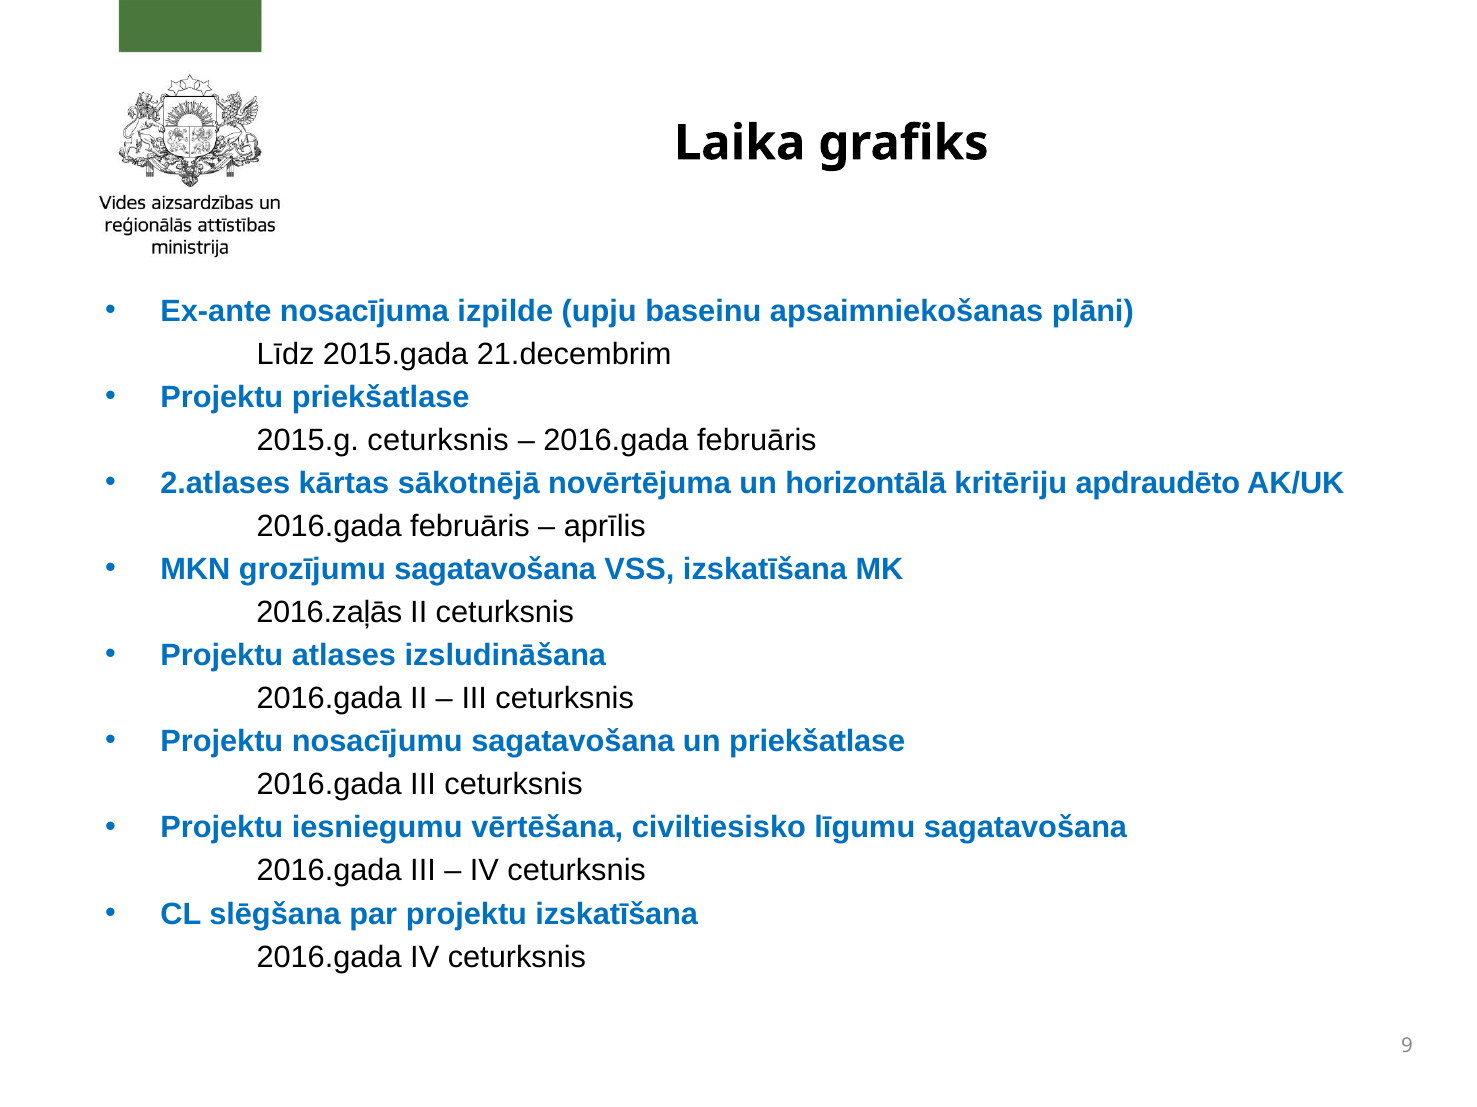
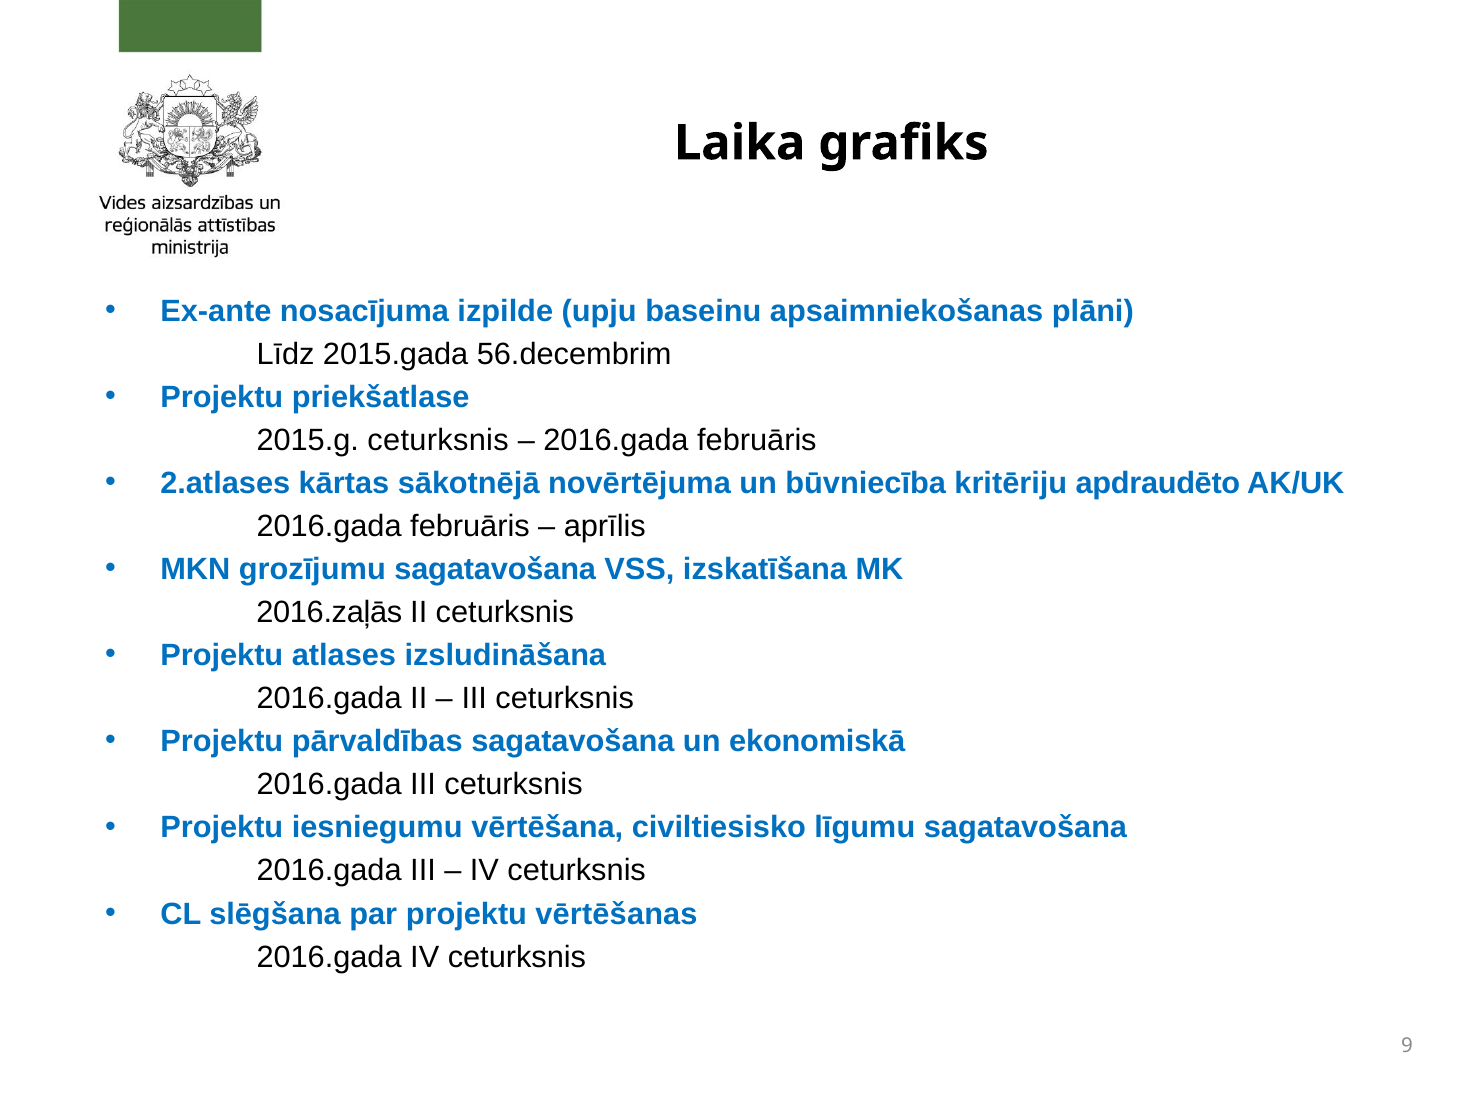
21.decembrim: 21.decembrim -> 56.decembrim
horizontālā: horizontālā -> būvniecība
nosacījumu: nosacījumu -> pārvaldības
un priekšatlase: priekšatlase -> ekonomiskā
projektu izskatīšana: izskatīšana -> vērtēšanas
